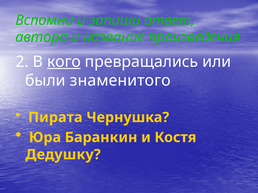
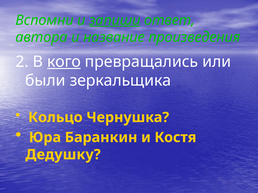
запиши underline: none -> present
знаменитого: знаменитого -> зеркальщика
Пирата: Пирата -> Кольцо
